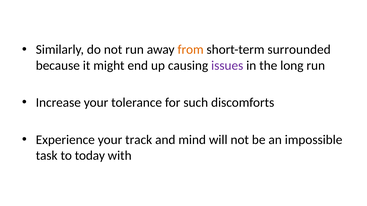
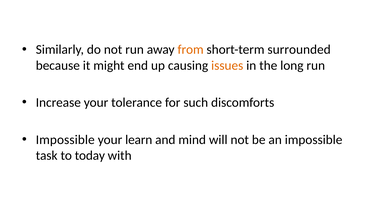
issues colour: purple -> orange
Experience at (65, 140): Experience -> Impossible
track: track -> learn
